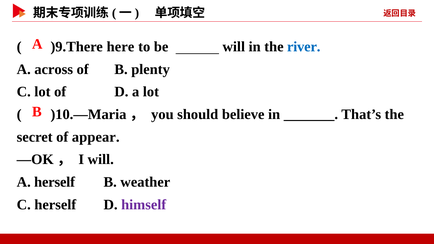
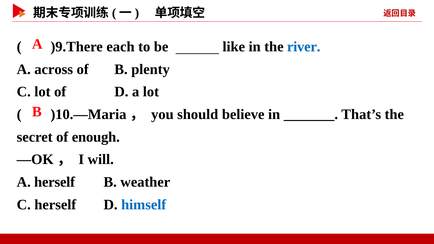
here: here -> each
be will: will -> like
appear: appear -> enough
himself colour: purple -> blue
